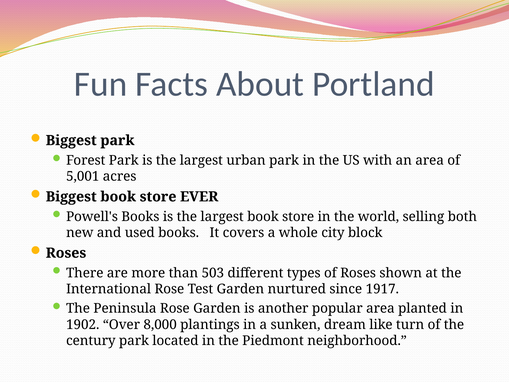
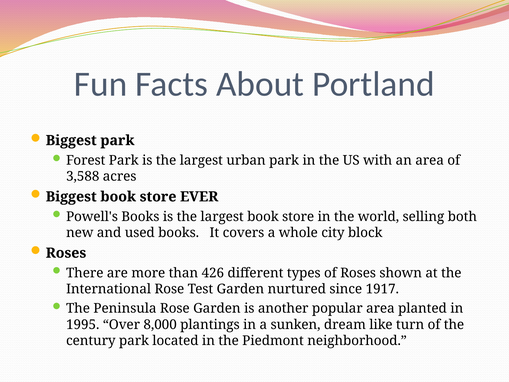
5,001: 5,001 -> 3,588
503: 503 -> 426
1902: 1902 -> 1995
